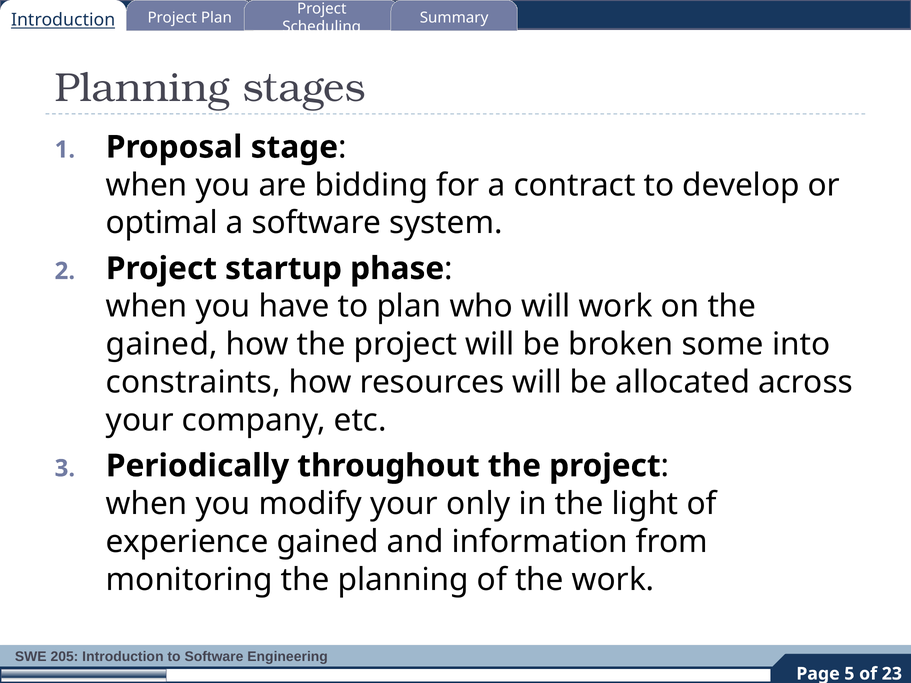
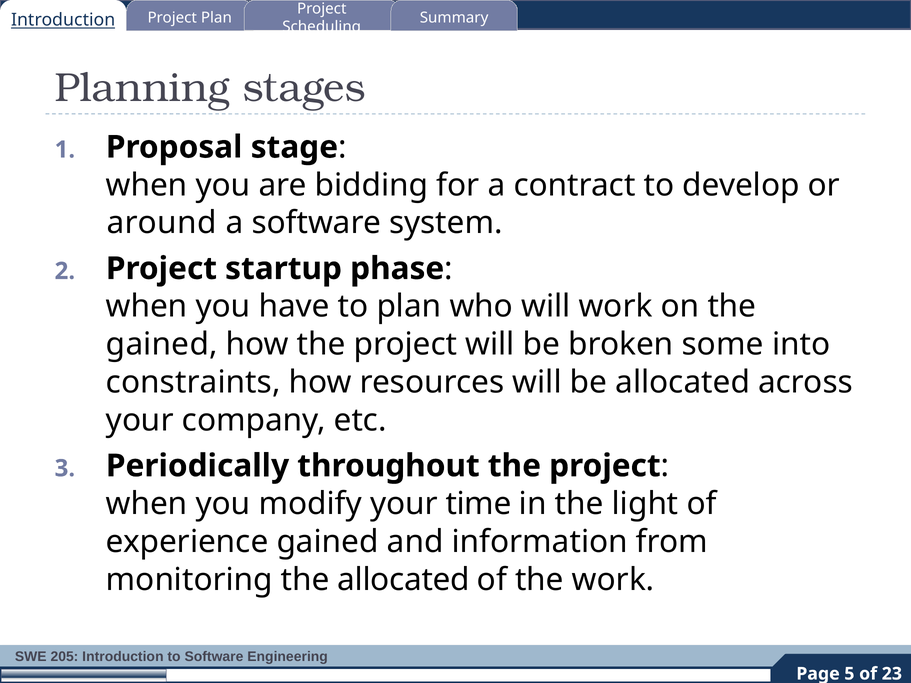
optimal: optimal -> around
only: only -> time
the planning: planning -> allocated
